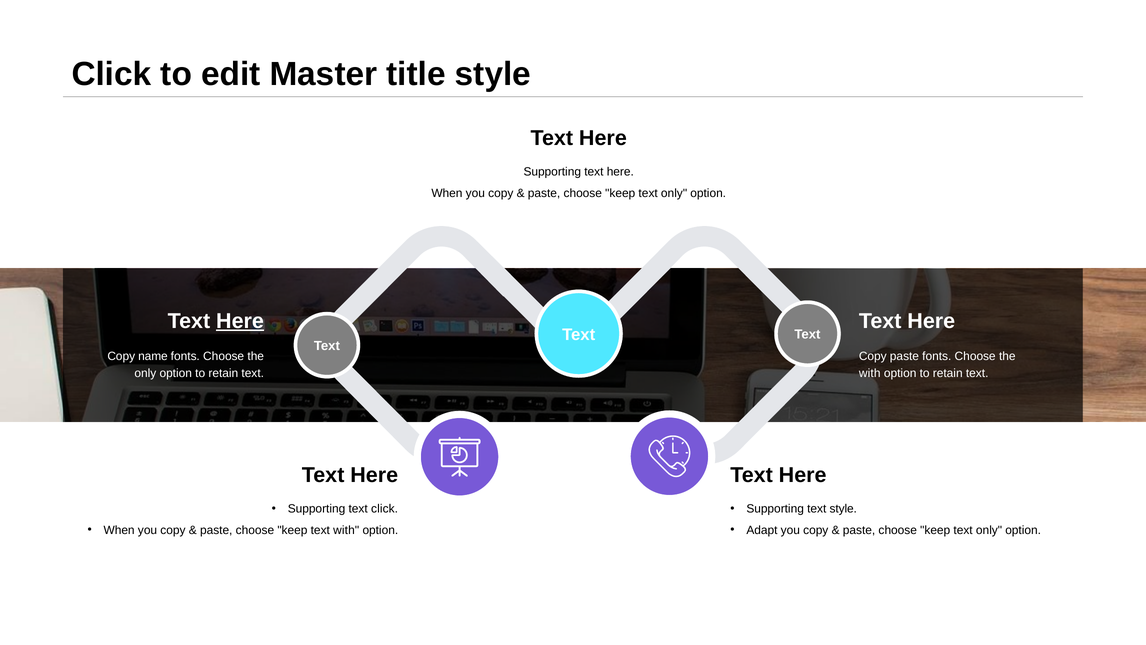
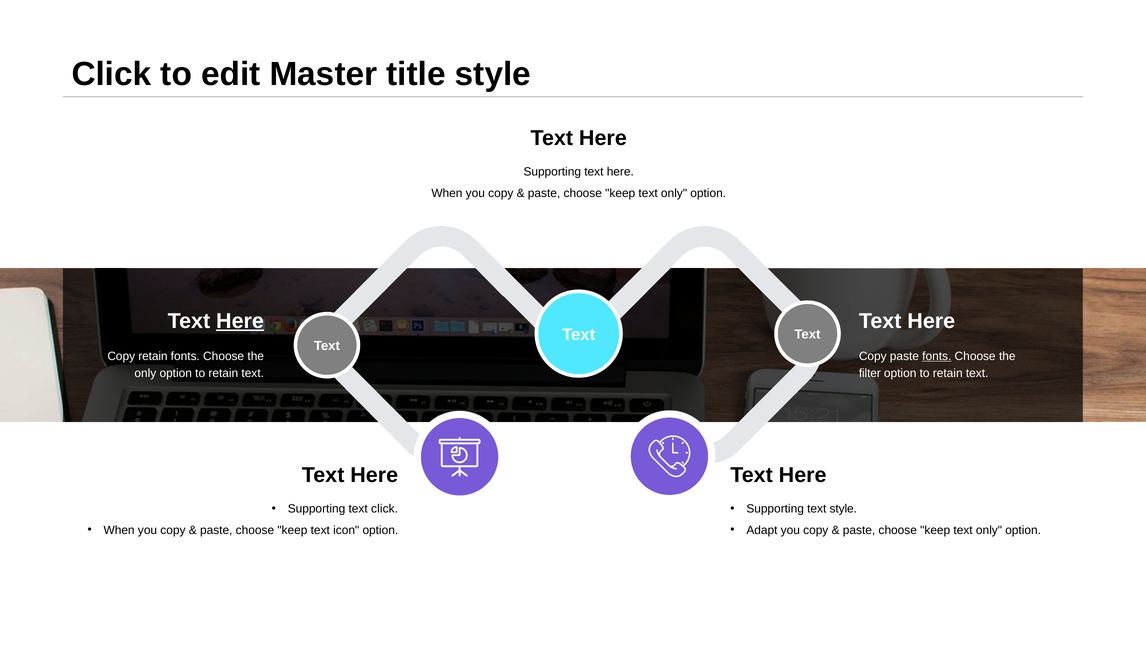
Copy name: name -> retain
fonts at (937, 356) underline: none -> present
with at (870, 373): with -> filter
text with: with -> icon
